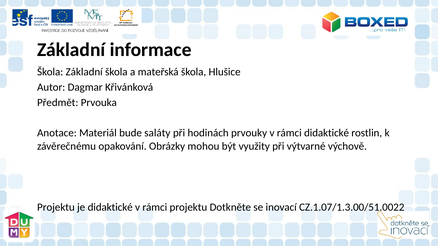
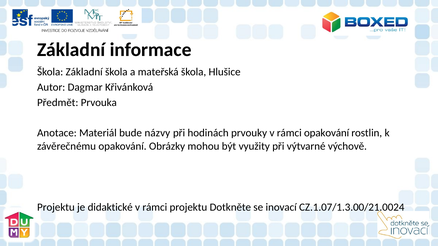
saláty: saláty -> názvy
rámci didaktické: didaktické -> opakování
CZ.1.07/1.3.00/51.0022: CZ.1.07/1.3.00/51.0022 -> CZ.1.07/1.3.00/21.0024
